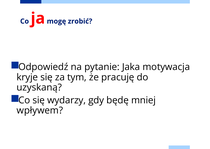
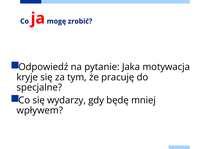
uzyskaną: uzyskaną -> specjalne
